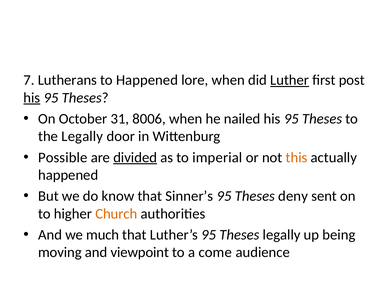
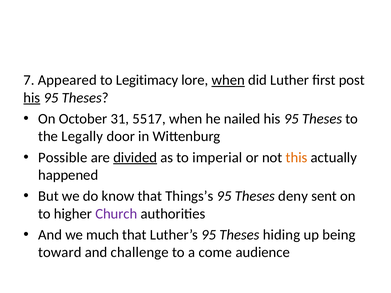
Lutherans: Lutherans -> Appeared
to Happened: Happened -> Legitimacy
when at (228, 80) underline: none -> present
Luther underline: present -> none
8006: 8006 -> 5517
Sinner’s: Sinner’s -> Things’s
Church colour: orange -> purple
Theses legally: legally -> hiding
moving: moving -> toward
viewpoint: viewpoint -> challenge
